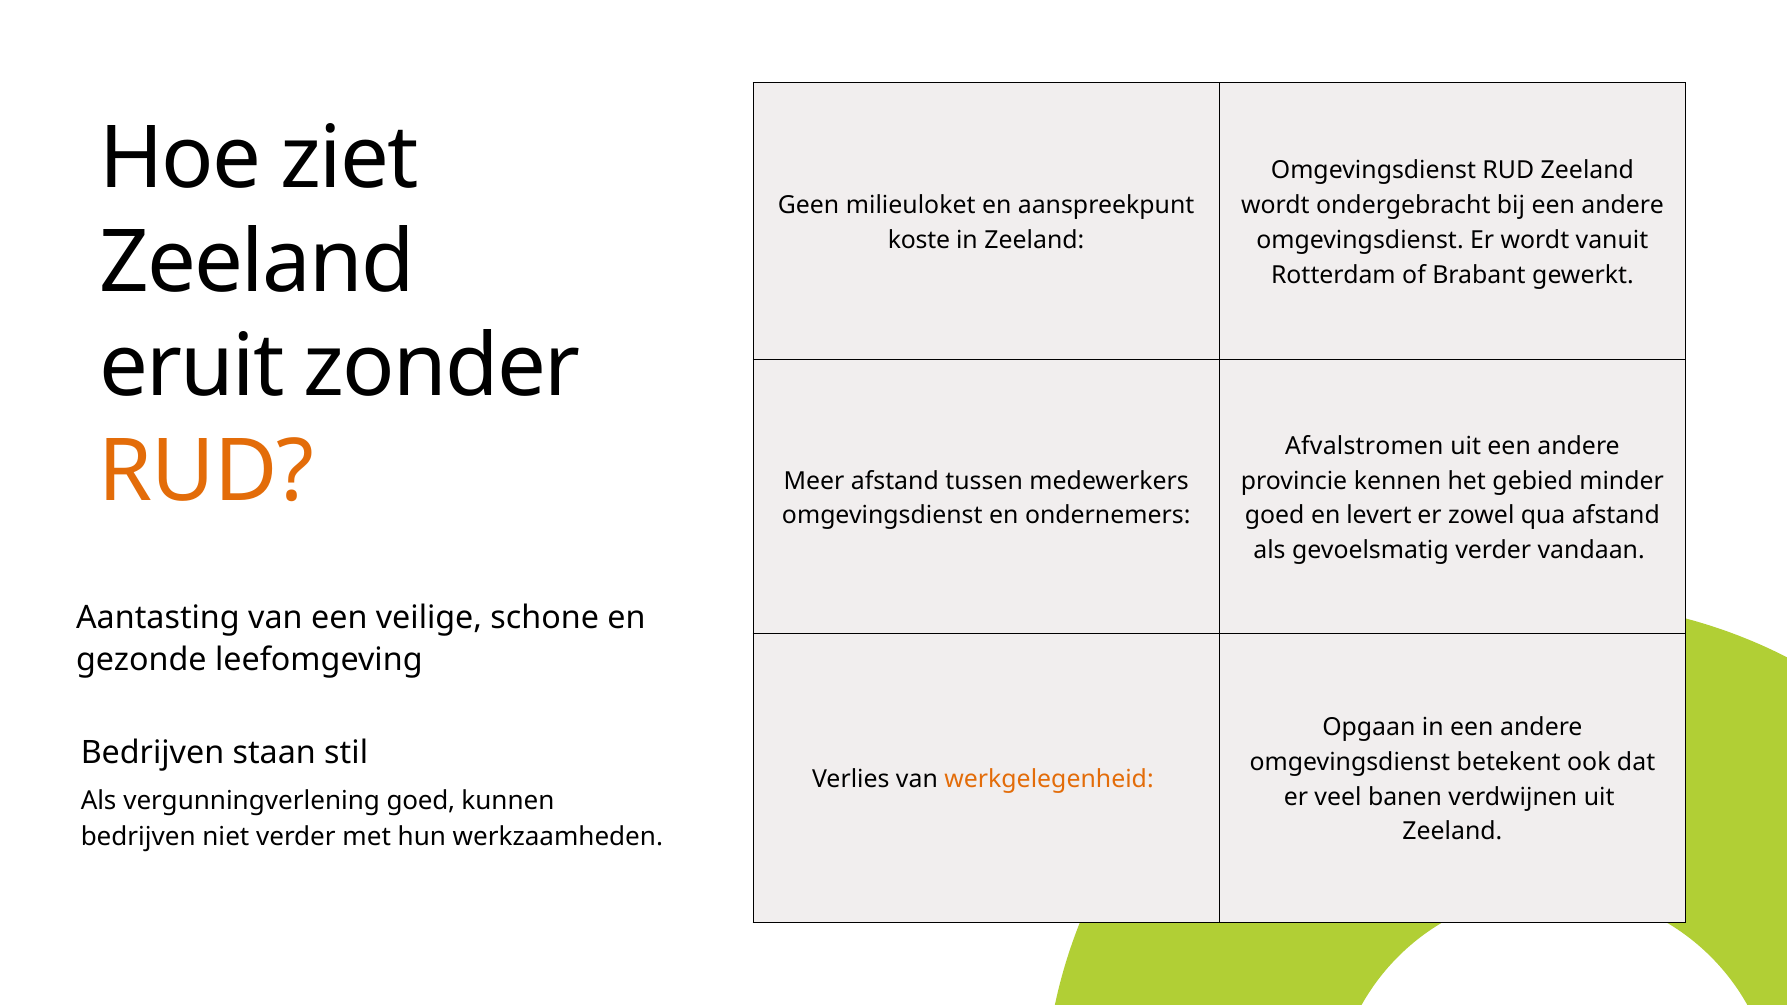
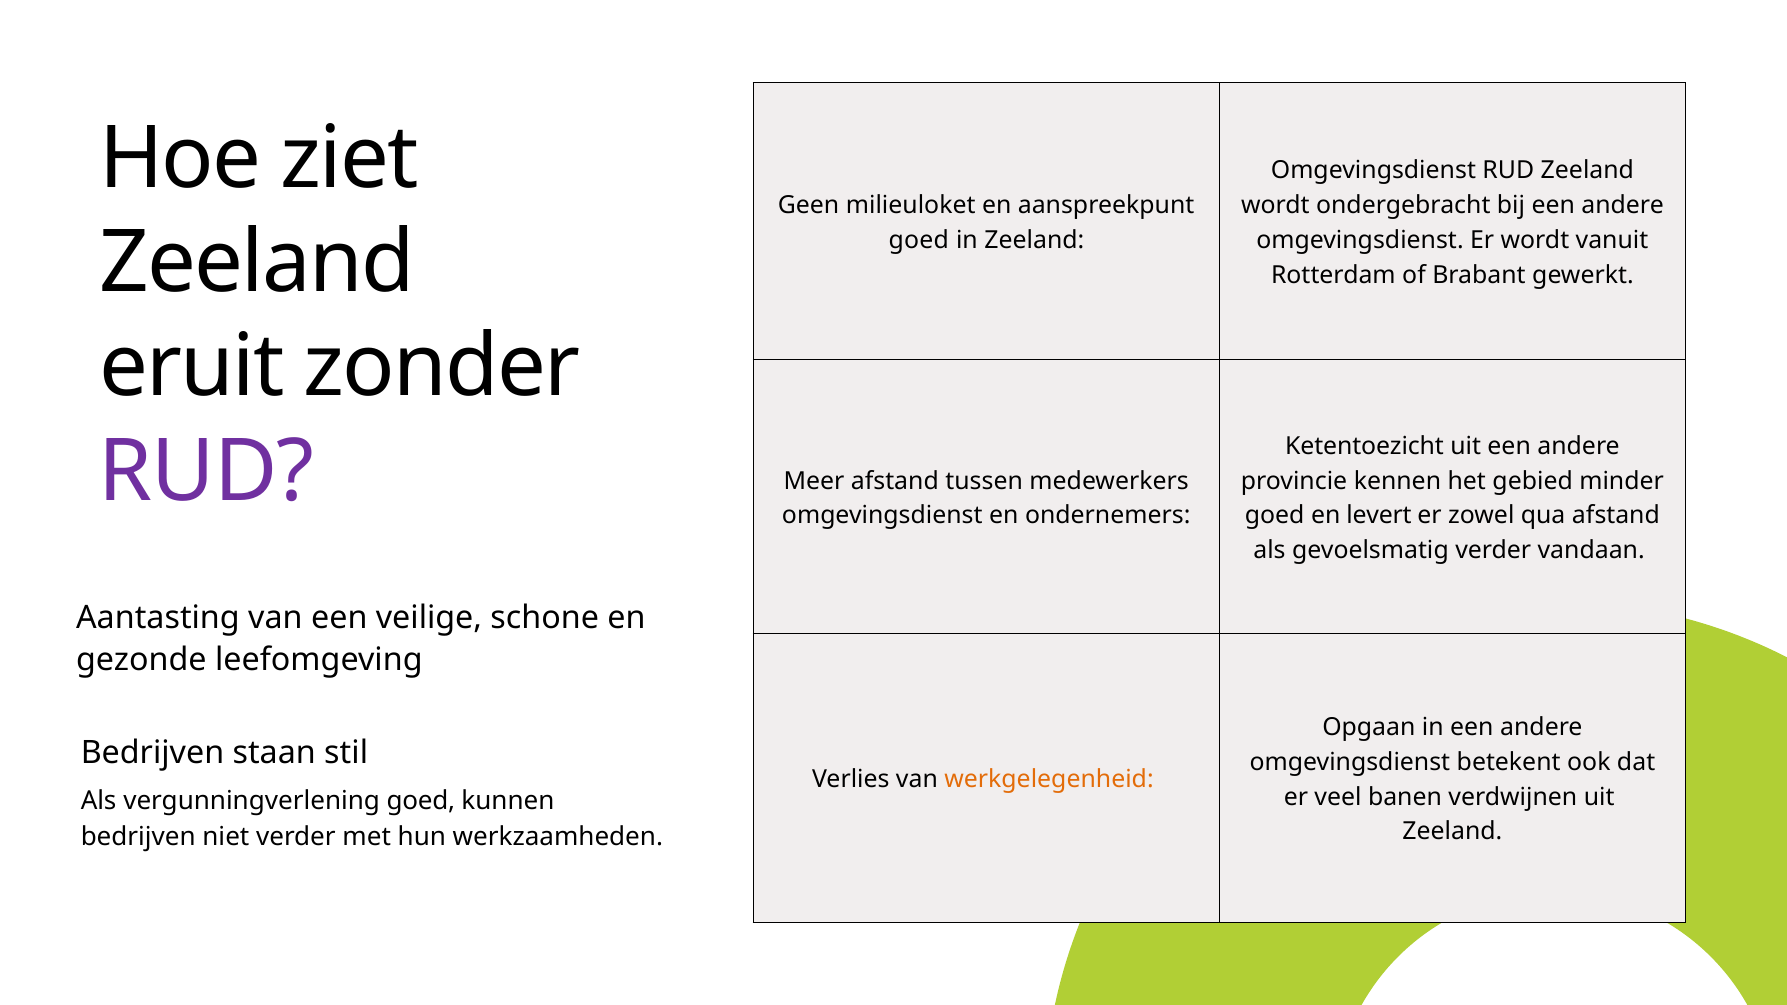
koste at (919, 240): koste -> goed
Afvalstromen: Afvalstromen -> Ketentoezicht
RUD at (206, 472) colour: orange -> purple
